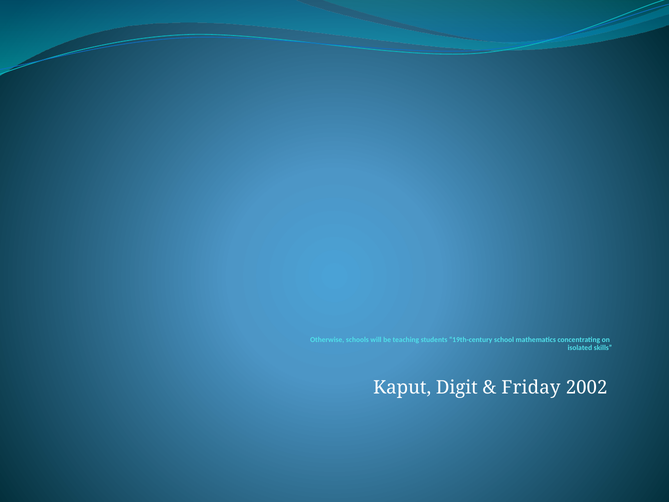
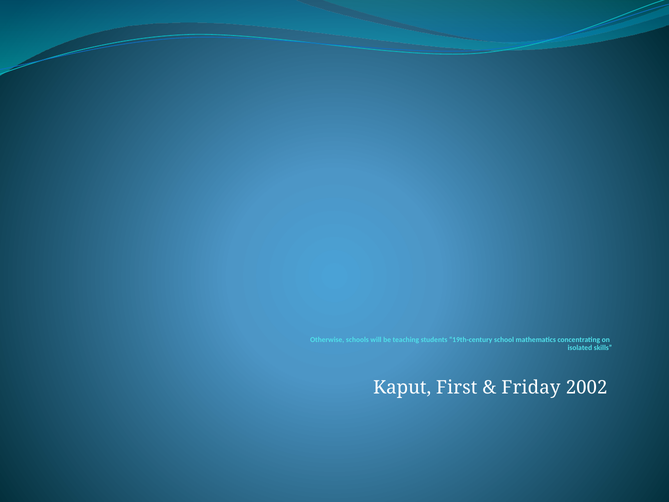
Digit: Digit -> First
